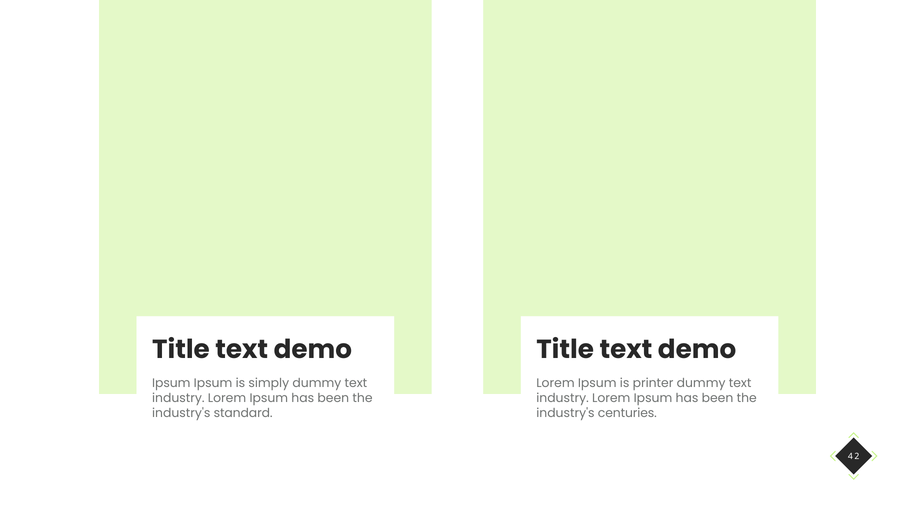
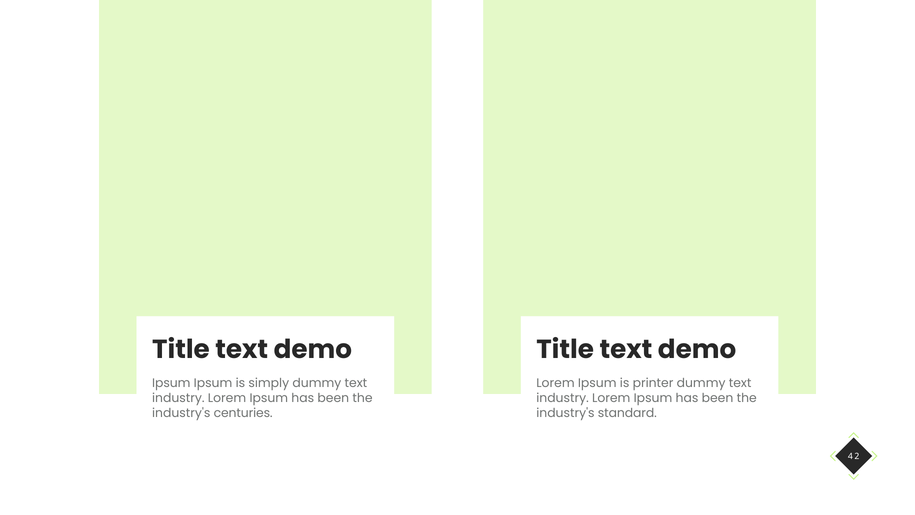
standard: standard -> centuries
centuries: centuries -> standard
